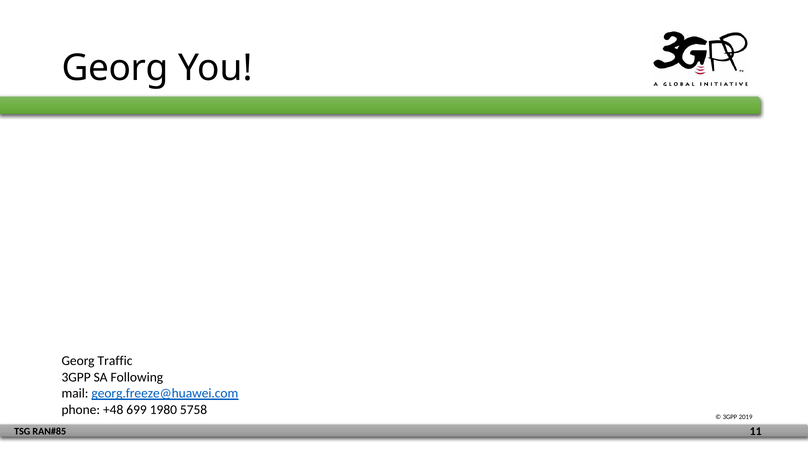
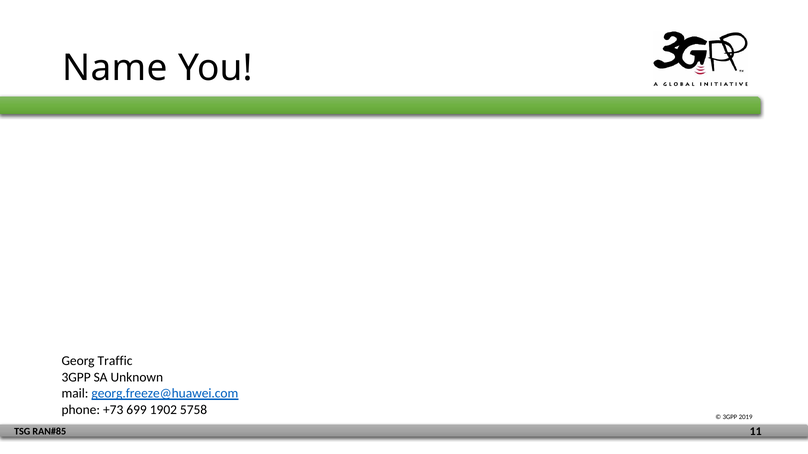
Georg at (115, 68): Georg -> Name
Following: Following -> Unknown
+48: +48 -> +73
1980: 1980 -> 1902
